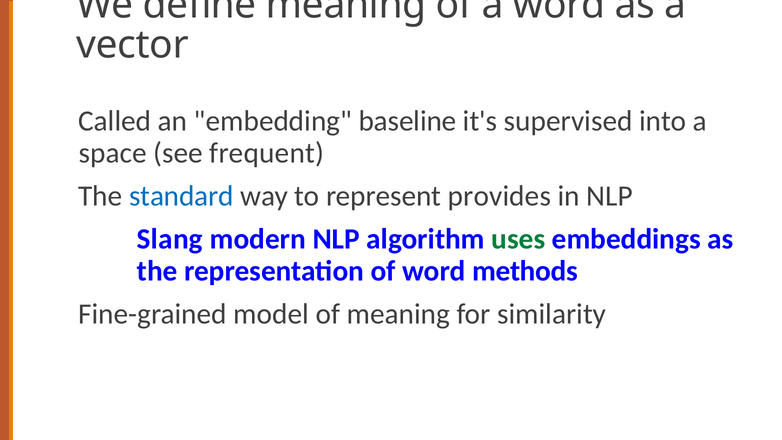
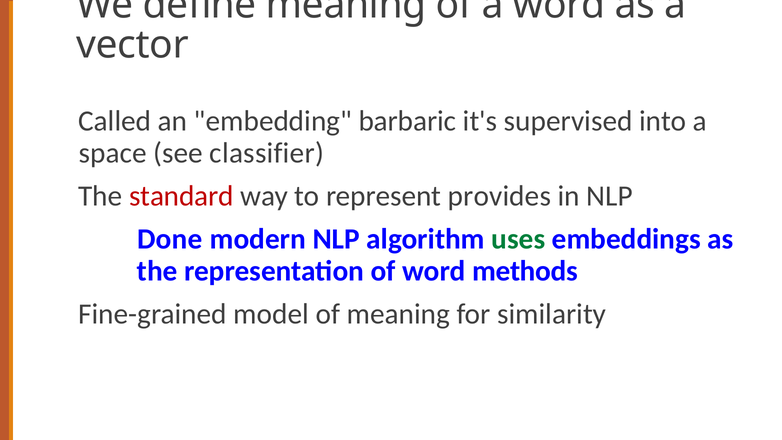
baseline: baseline -> barbaric
frequent: frequent -> classifier
standard colour: blue -> red
Slang: Slang -> Done
